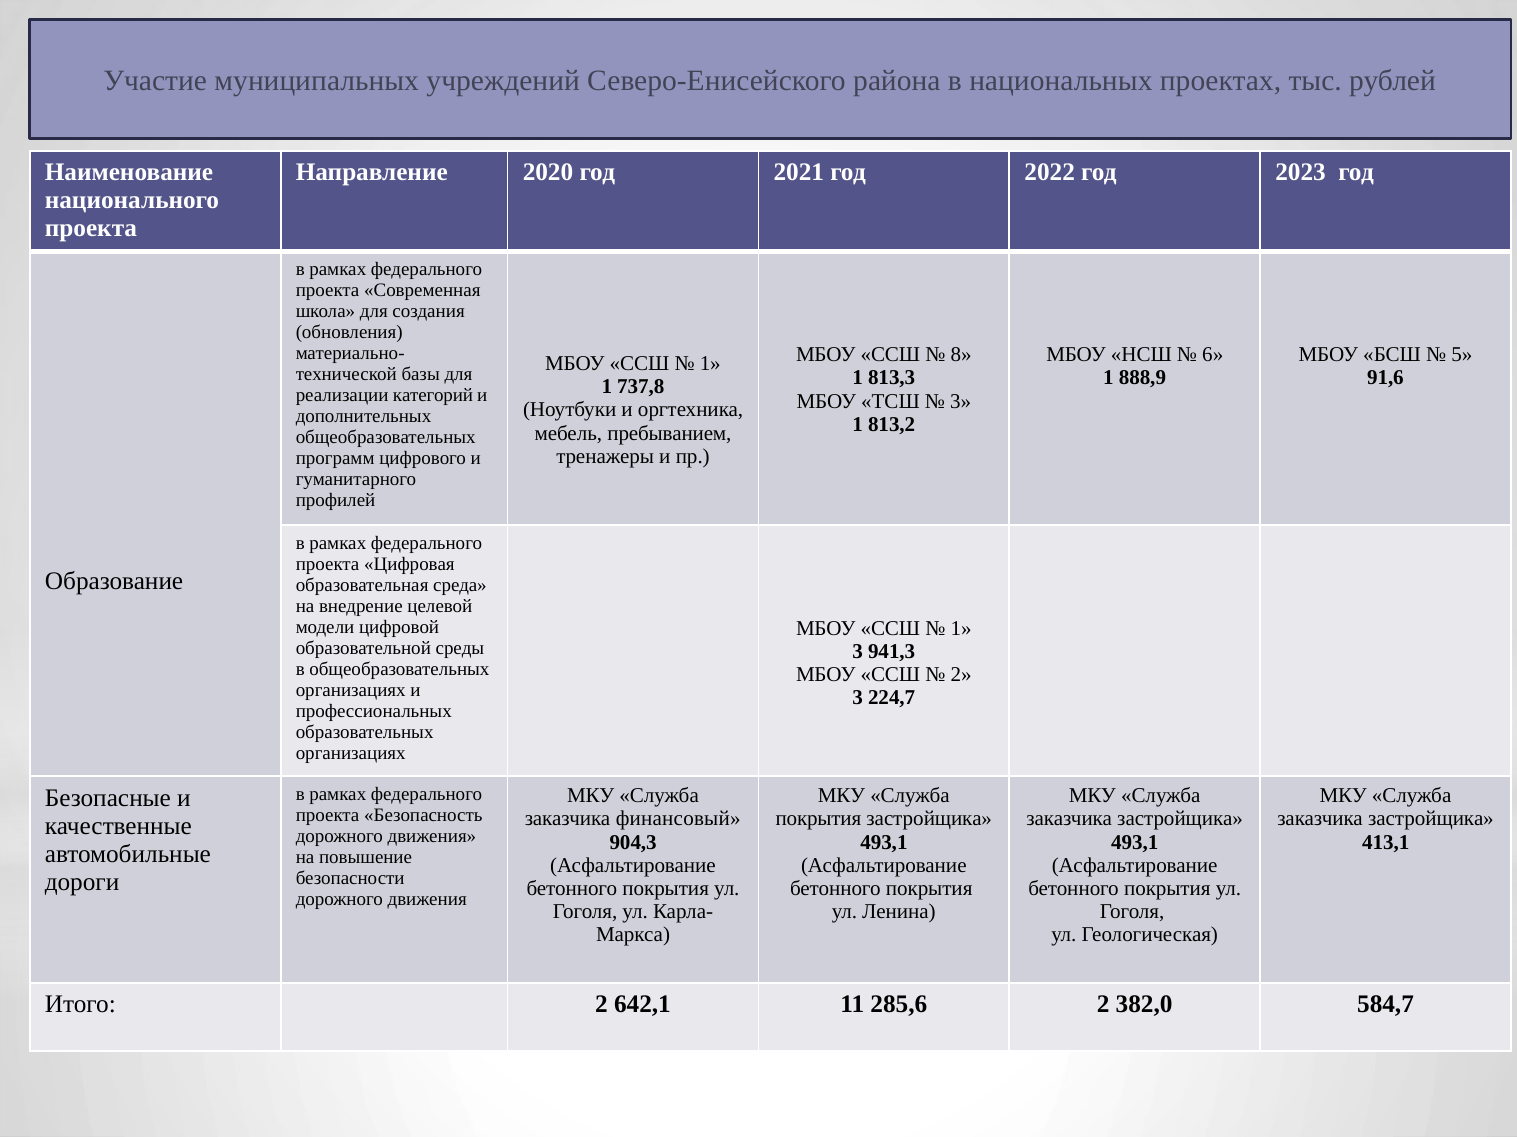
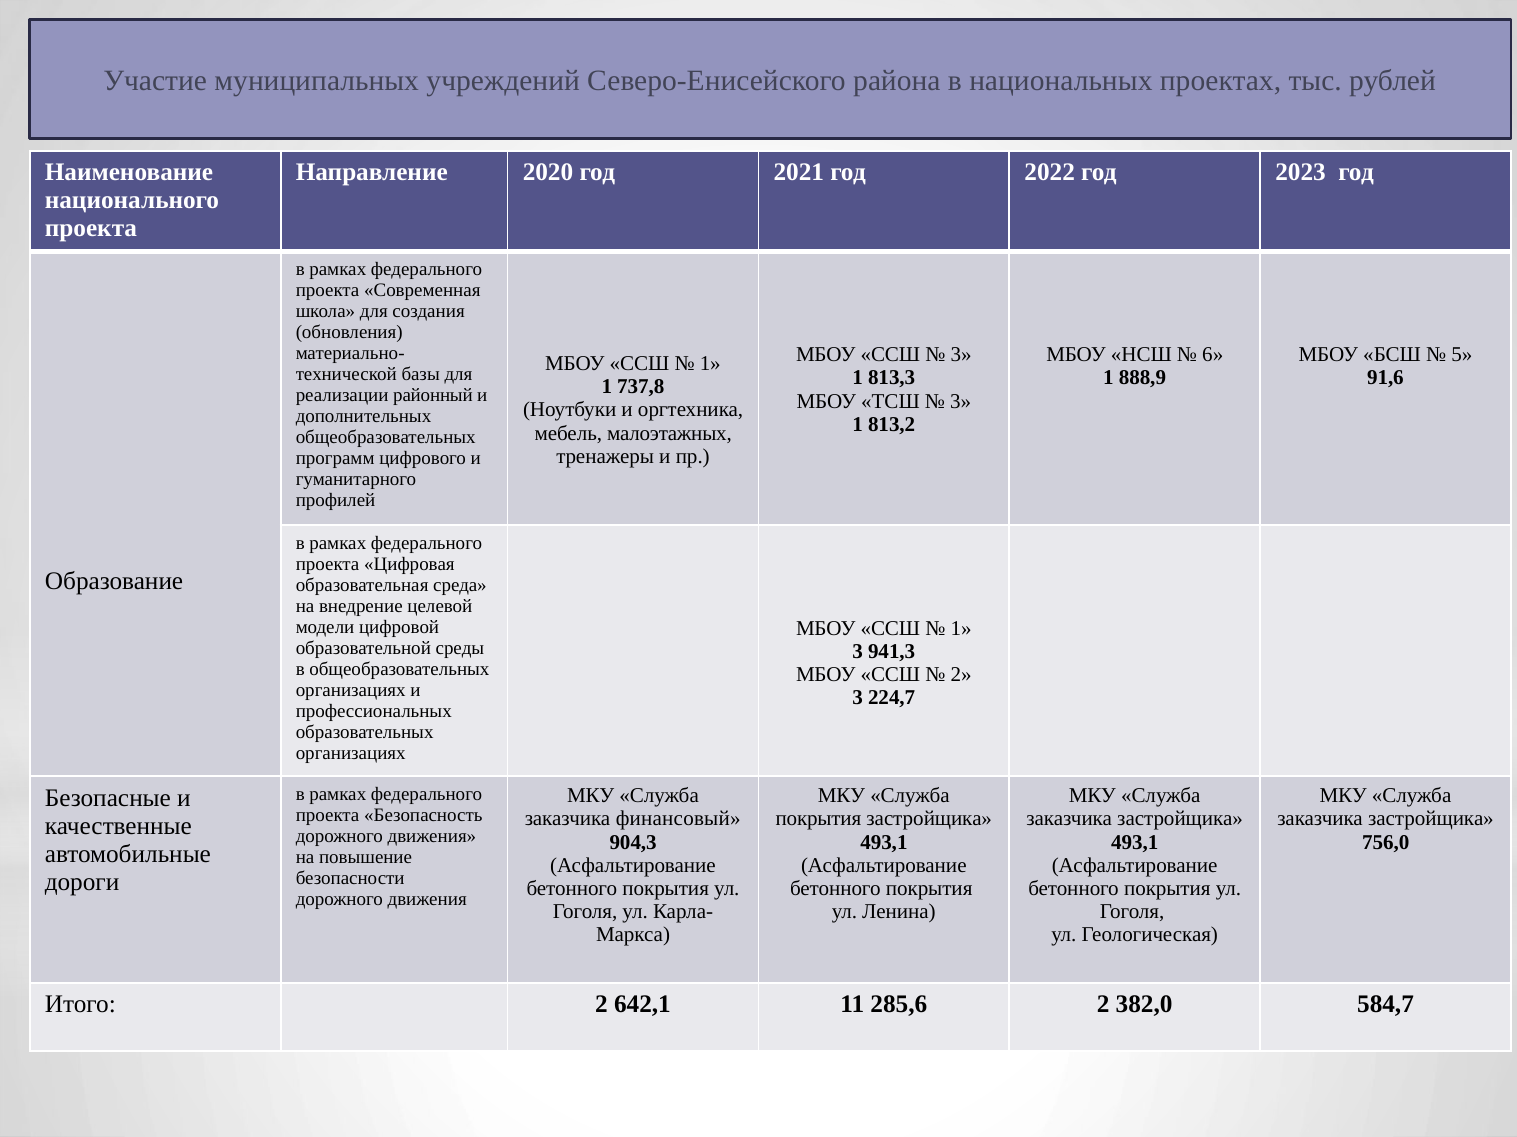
8 at (961, 355): 8 -> 3
категорий: категорий -> районный
пребыванием: пребыванием -> малоэтажных
413,1: 413,1 -> 756,0
